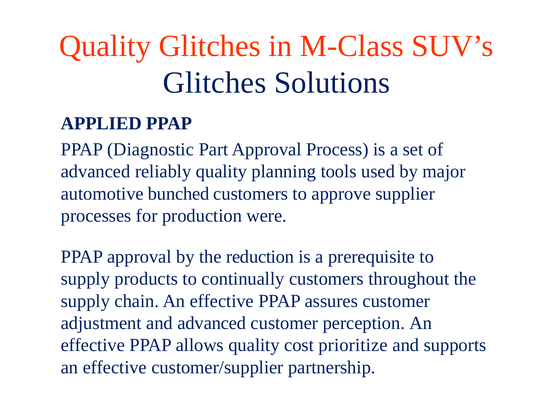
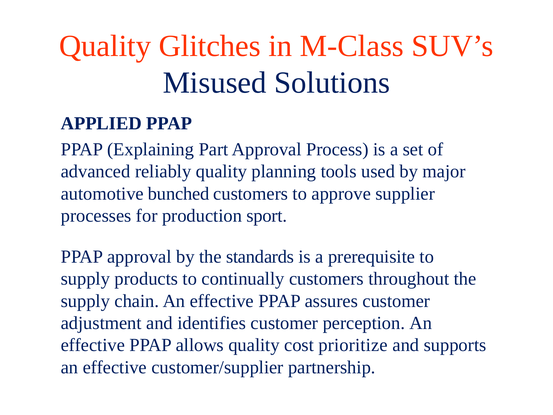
Glitches at (215, 83): Glitches -> Misused
Diagnostic: Diagnostic -> Explaining
were: were -> sport
reduction: reduction -> standards
and advanced: advanced -> identifies
